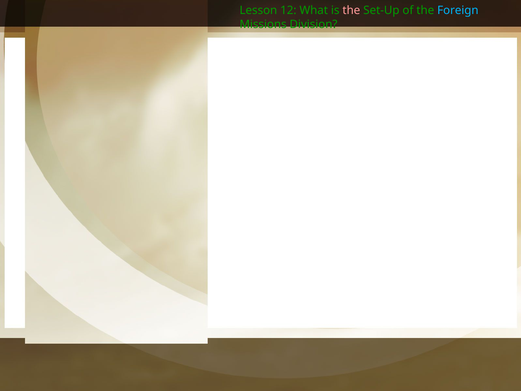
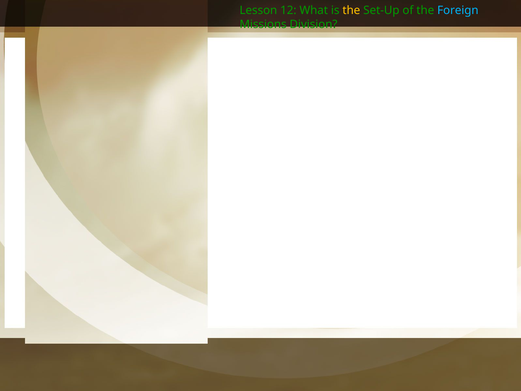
the at (351, 10) colour: pink -> yellow
